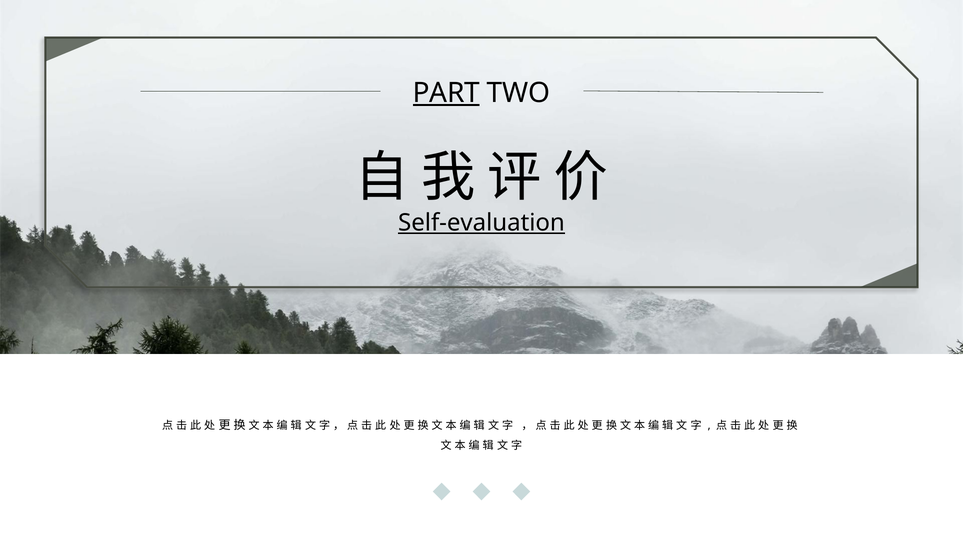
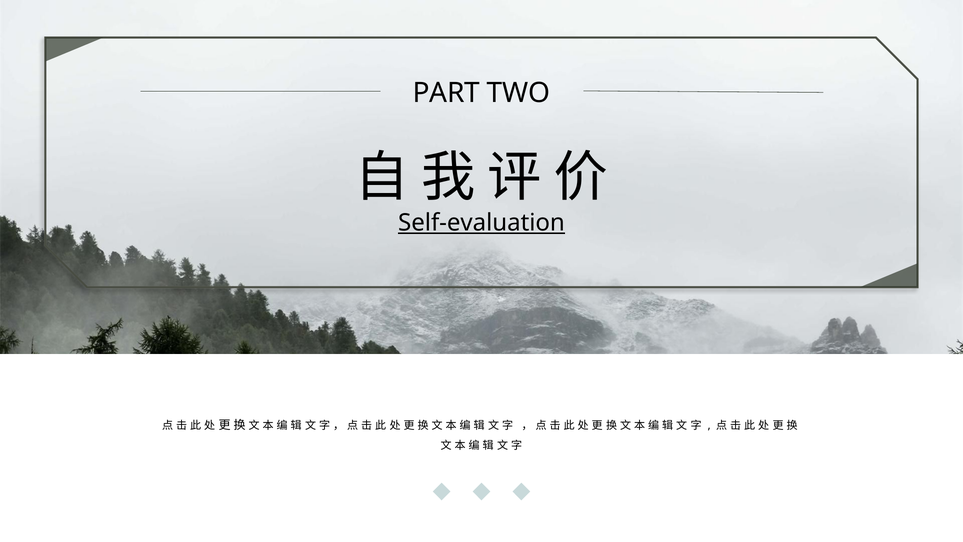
PART underline: present -> none
